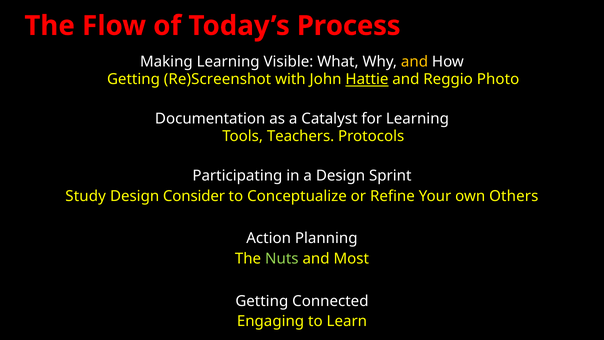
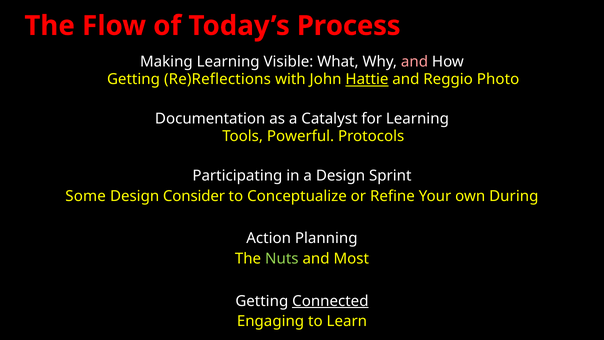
and at (415, 62) colour: yellow -> pink
Re)Screenshot: Re)Screenshot -> Re)Reflections
Teachers: Teachers -> Powerful
Study: Study -> Some
Others: Others -> During
Connected underline: none -> present
